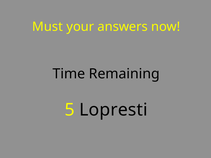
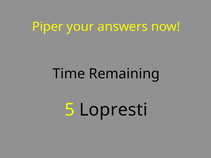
Must: Must -> Piper
